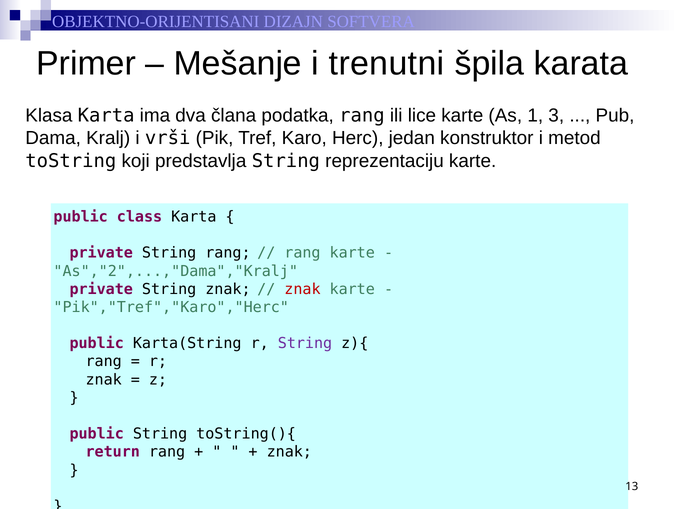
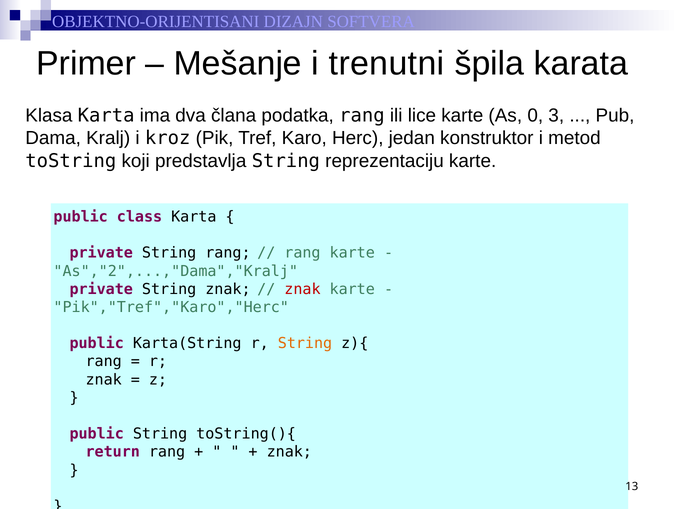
1: 1 -> 0
vrši: vrši -> kroz
String at (305, 344) colour: purple -> orange
